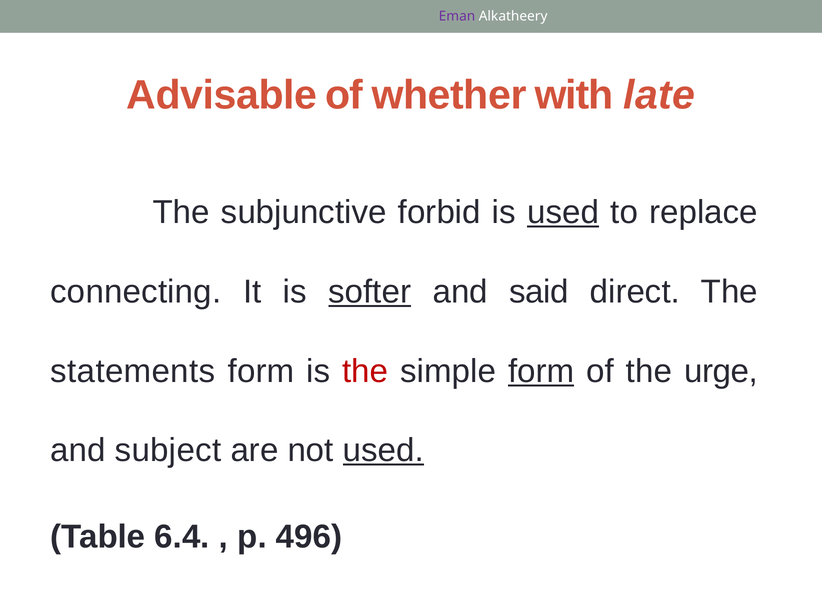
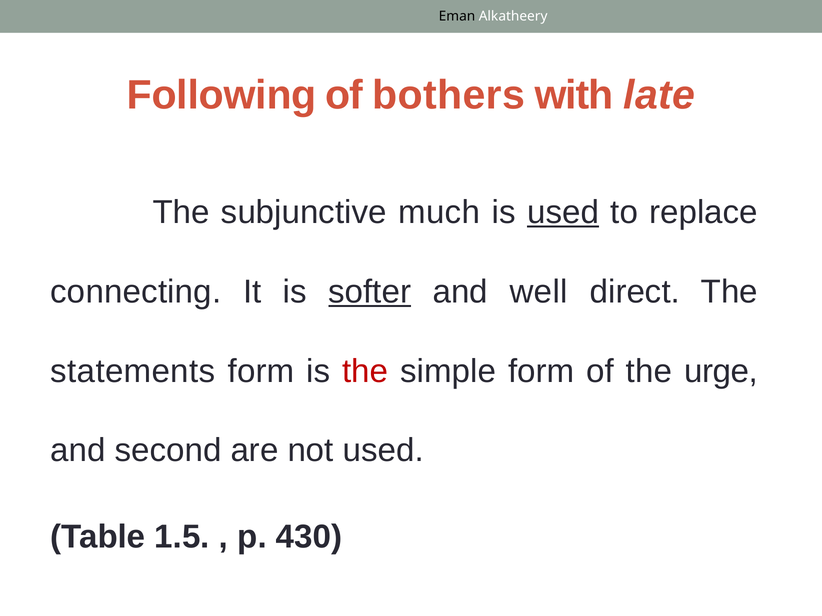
Eman colour: purple -> black
Advisable: Advisable -> Following
whether: whether -> bothers
forbid: forbid -> much
said: said -> well
form at (541, 371) underline: present -> none
subject: subject -> second
used at (383, 451) underline: present -> none
6.4: 6.4 -> 1.5
496: 496 -> 430
